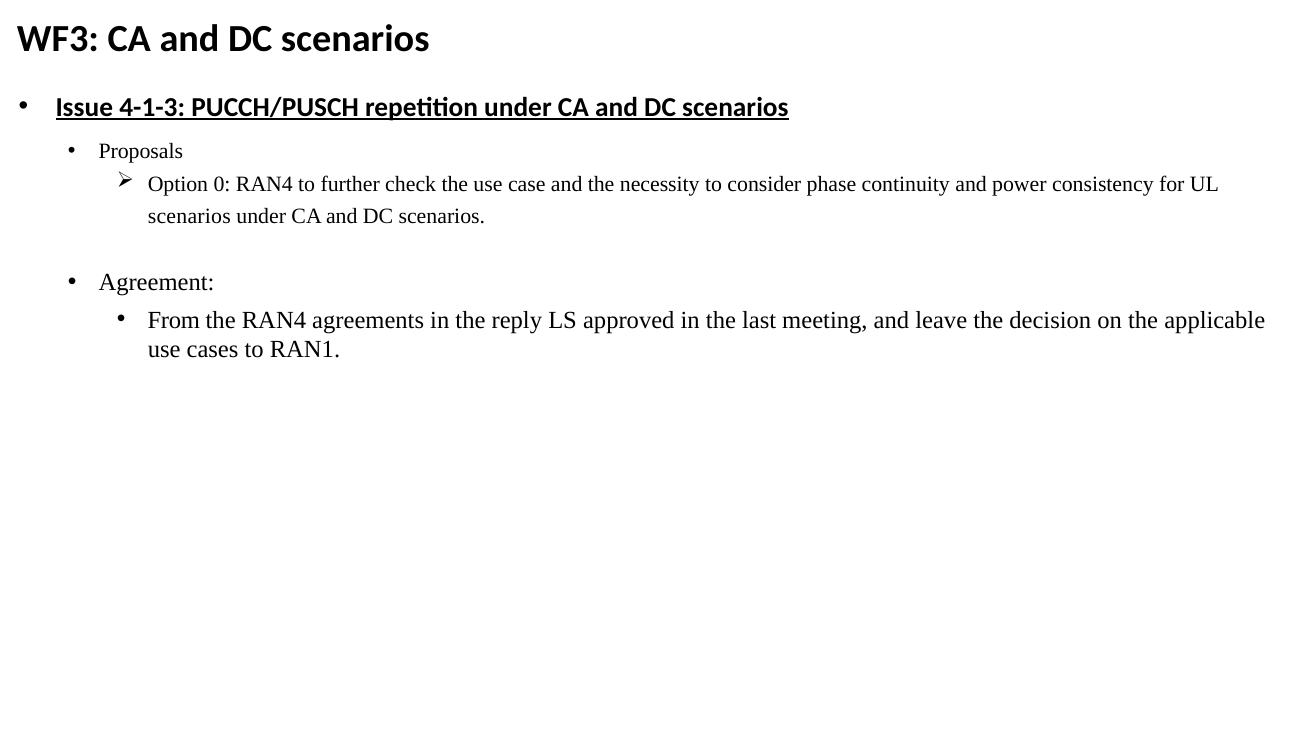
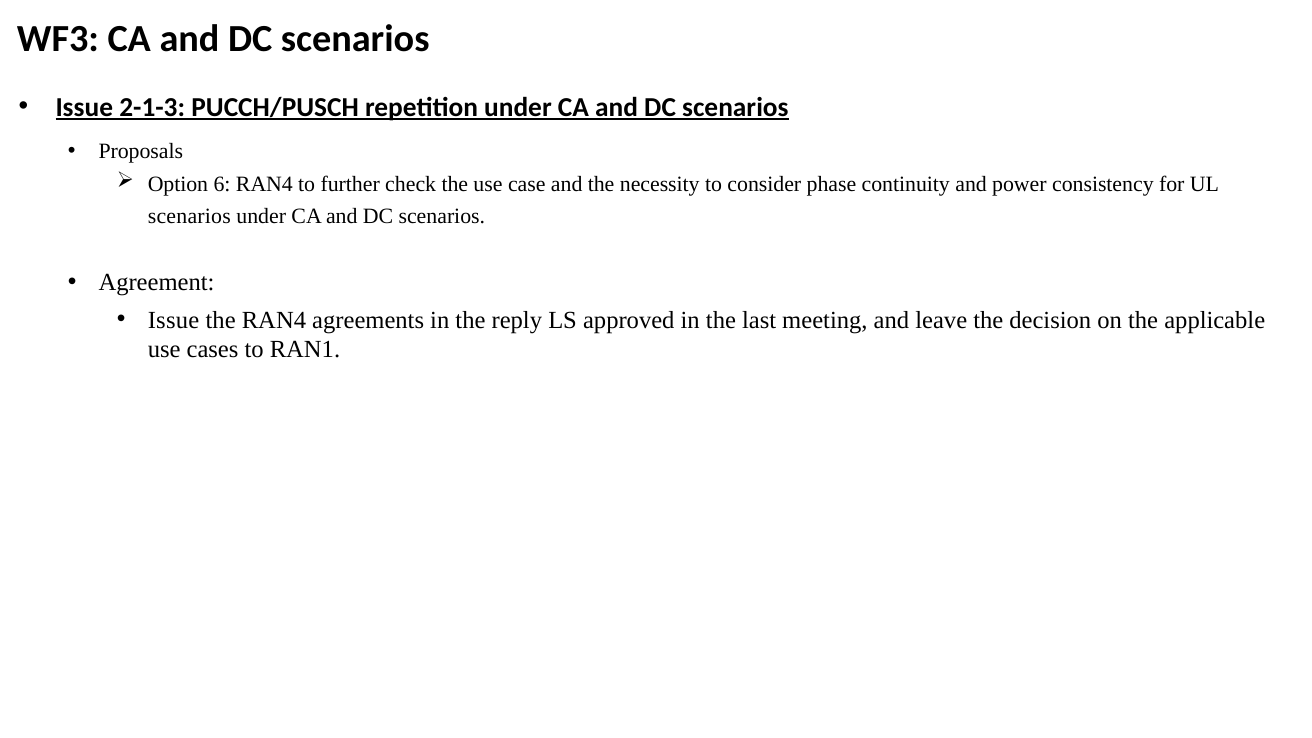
4-1-3: 4-1-3 -> 2-1-3
0: 0 -> 6
From at (174, 320): From -> Issue
